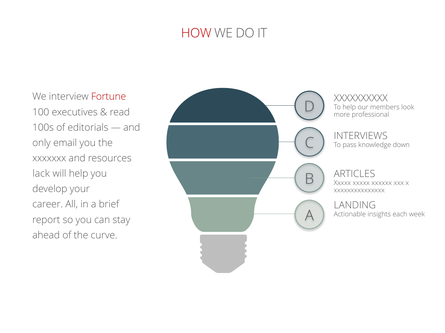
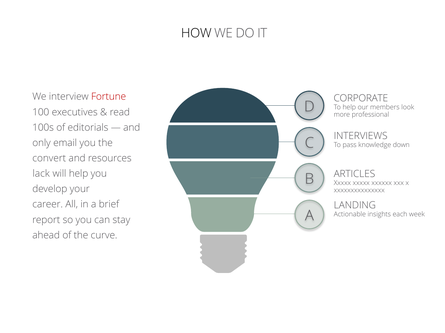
HOW colour: red -> black
XXXXXXXXXX: XXXXXXXXXX -> CORPORATE
xxxxxxx: xxxxxxx -> convert
